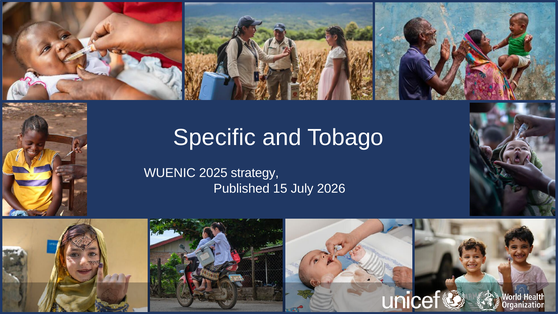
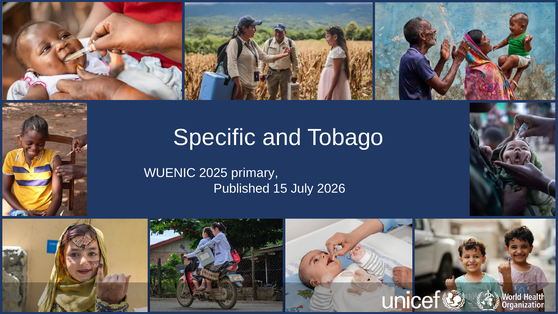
strategy: strategy -> primary
